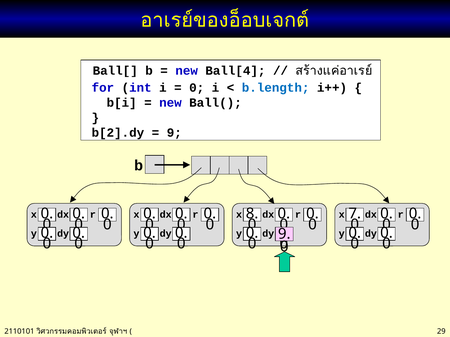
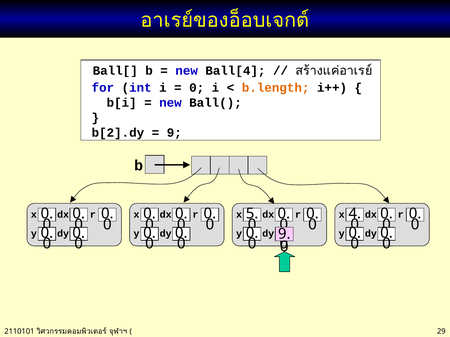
b.length colour: blue -> orange
8: 8 -> 5
7: 7 -> 4
